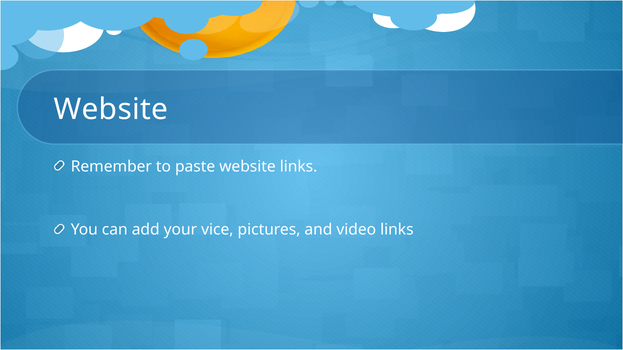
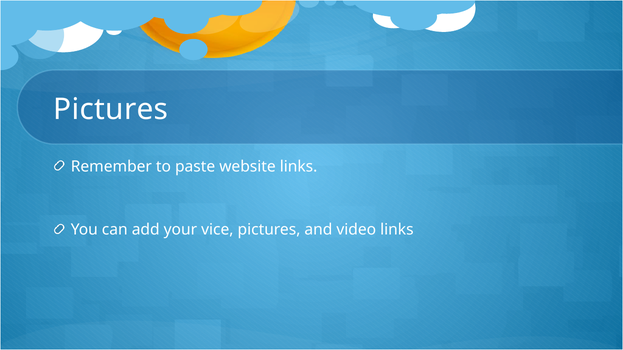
Website at (111, 109): Website -> Pictures
